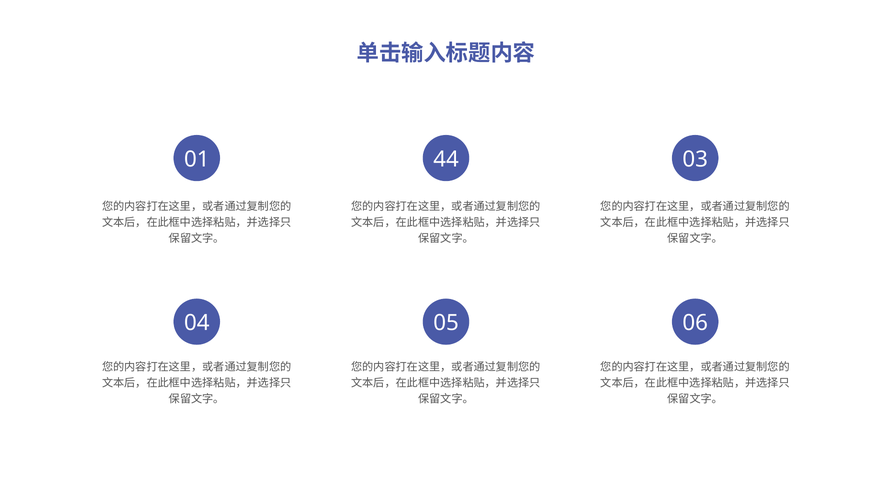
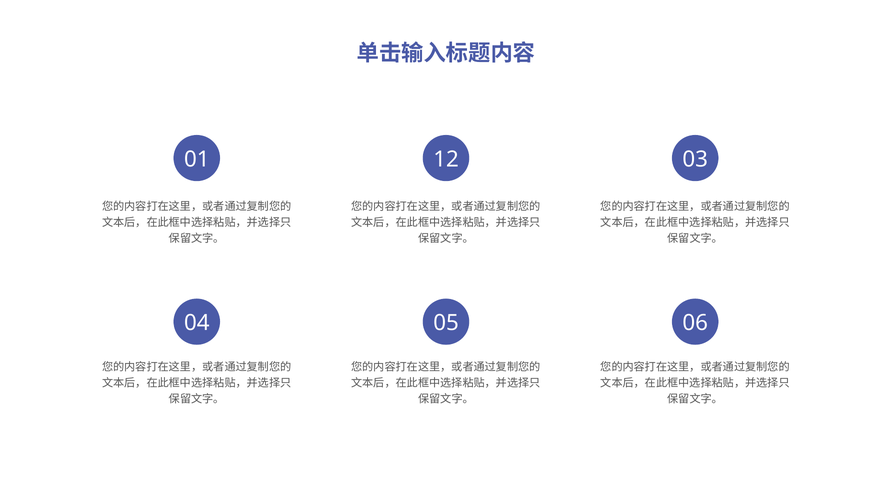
44: 44 -> 12
